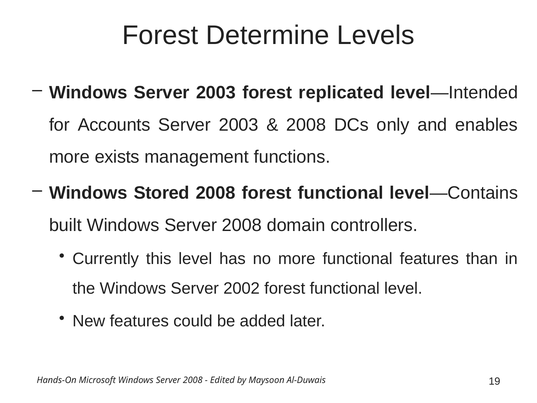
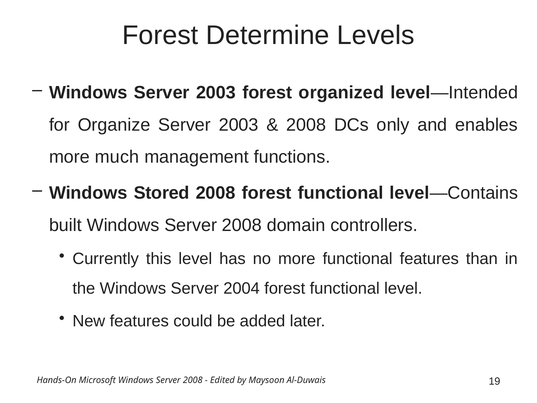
replicated: replicated -> organized
Accounts: Accounts -> Organize
exists: exists -> much
2002: 2002 -> 2004
